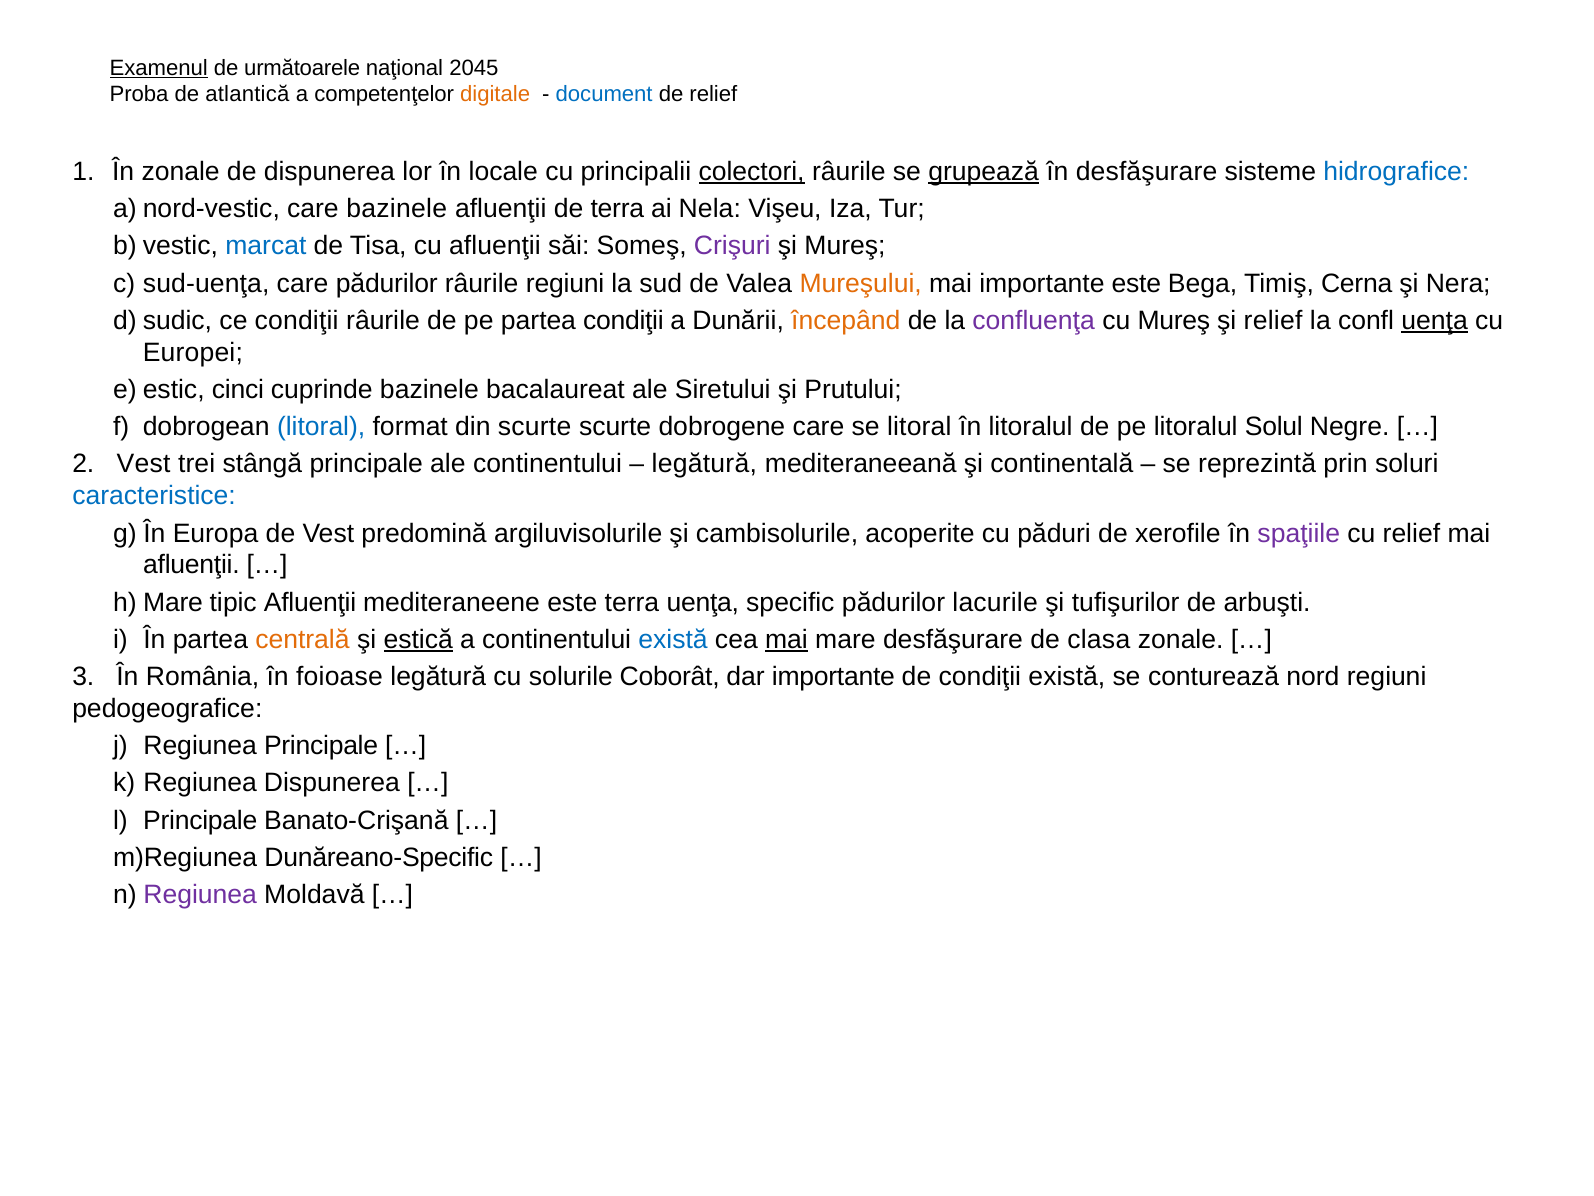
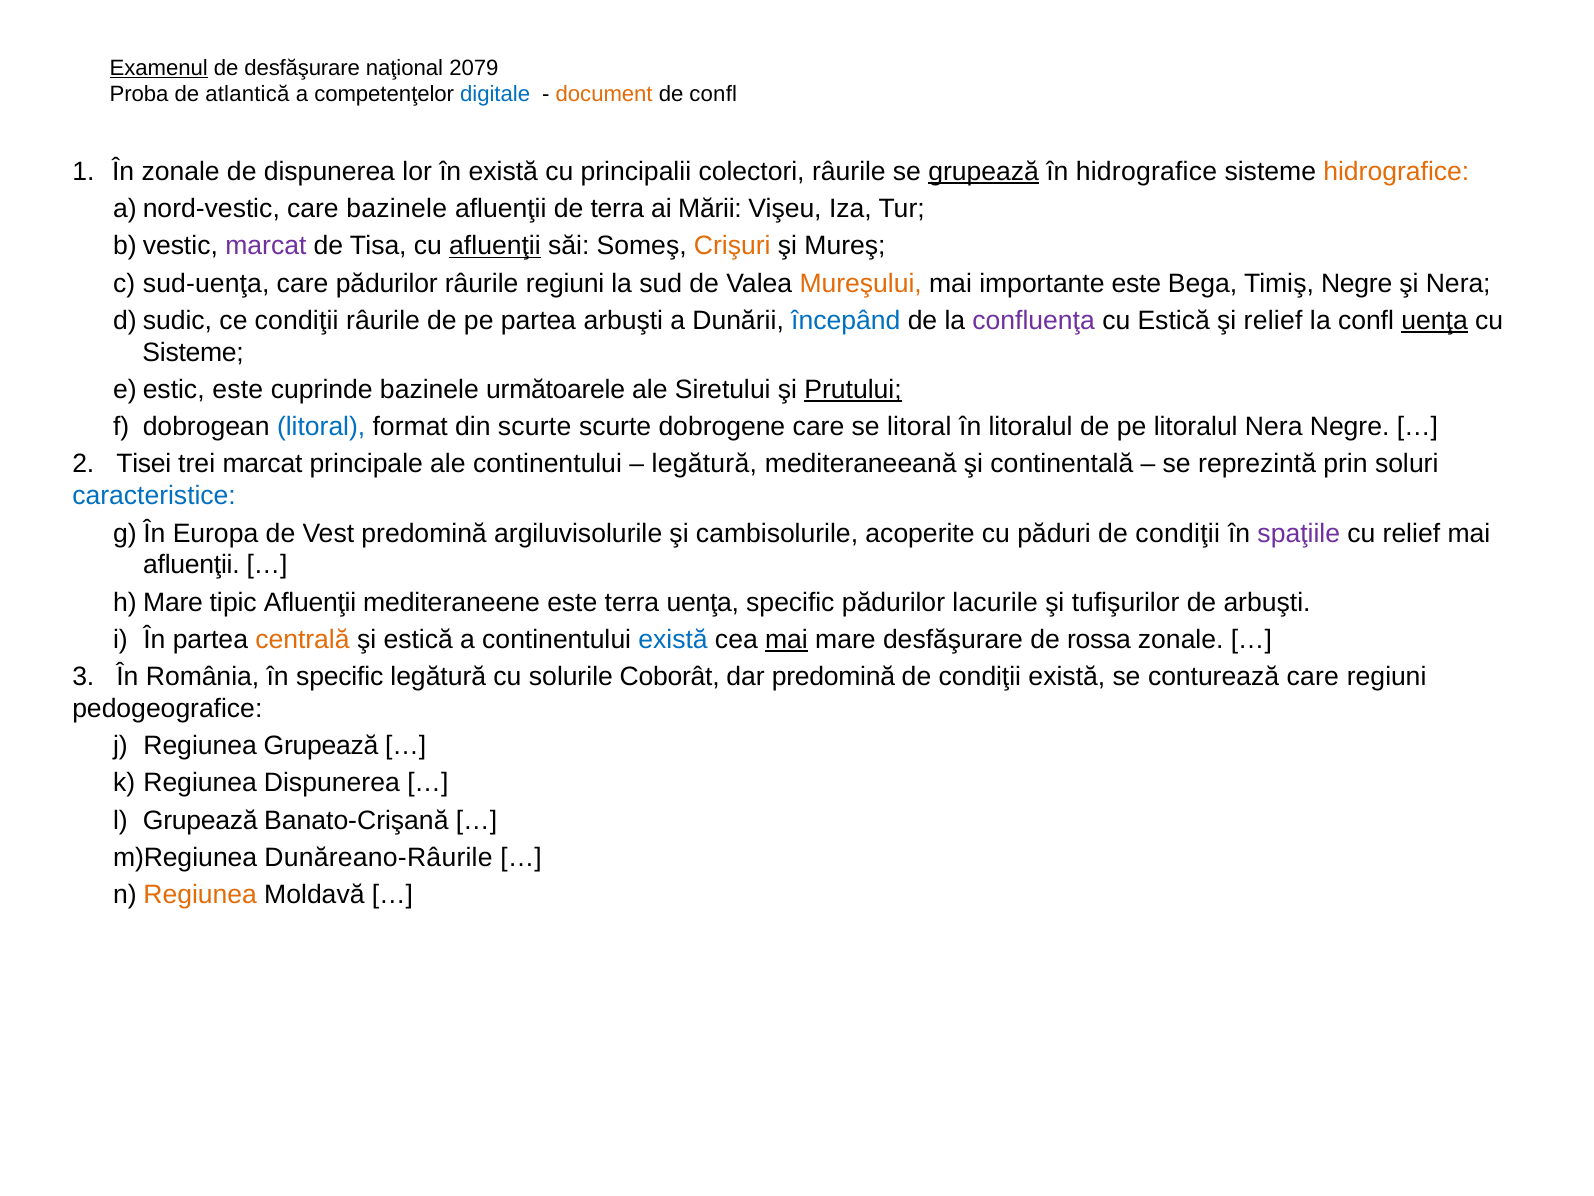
de următoarele: următoarele -> desfăşurare
2045: 2045 -> 2079
digitale colour: orange -> blue
document colour: blue -> orange
de relief: relief -> confl
în locale: locale -> există
colectori underline: present -> none
în desfăşurare: desfăşurare -> hidrografice
hidrografice at (1396, 172) colour: blue -> orange
Nela: Nela -> Mării
marcat at (266, 246) colour: blue -> purple
afluenţii at (495, 246) underline: none -> present
Crişuri colour: purple -> orange
Timiş Cerna: Cerna -> Negre
partea condiţii: condiţii -> arbuşti
începând colour: orange -> blue
cu Mureş: Mureş -> Estică
Europei at (193, 352): Europei -> Sisteme
cinci at (238, 390): cinci -> este
bacalaureat: bacalaureat -> următoarele
Prutului underline: none -> present
litoralul Solul: Solul -> Nera
2 Vest: Vest -> Tisei
trei stângă: stângă -> marcat
păduri de xerofile: xerofile -> condiţii
estică at (418, 639) underline: present -> none
clasa: clasa -> rossa
în foioase: foioase -> specific
dar importante: importante -> predomină
conturează nord: nord -> care
Regiunea Principale: Principale -> Grupează
Principale at (200, 820): Principale -> Grupează
Dunăreano-Specific: Dunăreano-Specific -> Dunăreano-Râurile
Regiunea at (200, 895) colour: purple -> orange
